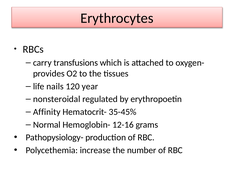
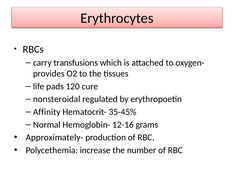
nails: nails -> pads
year: year -> cure
Pathopysiology-: Pathopysiology- -> Approximately-
